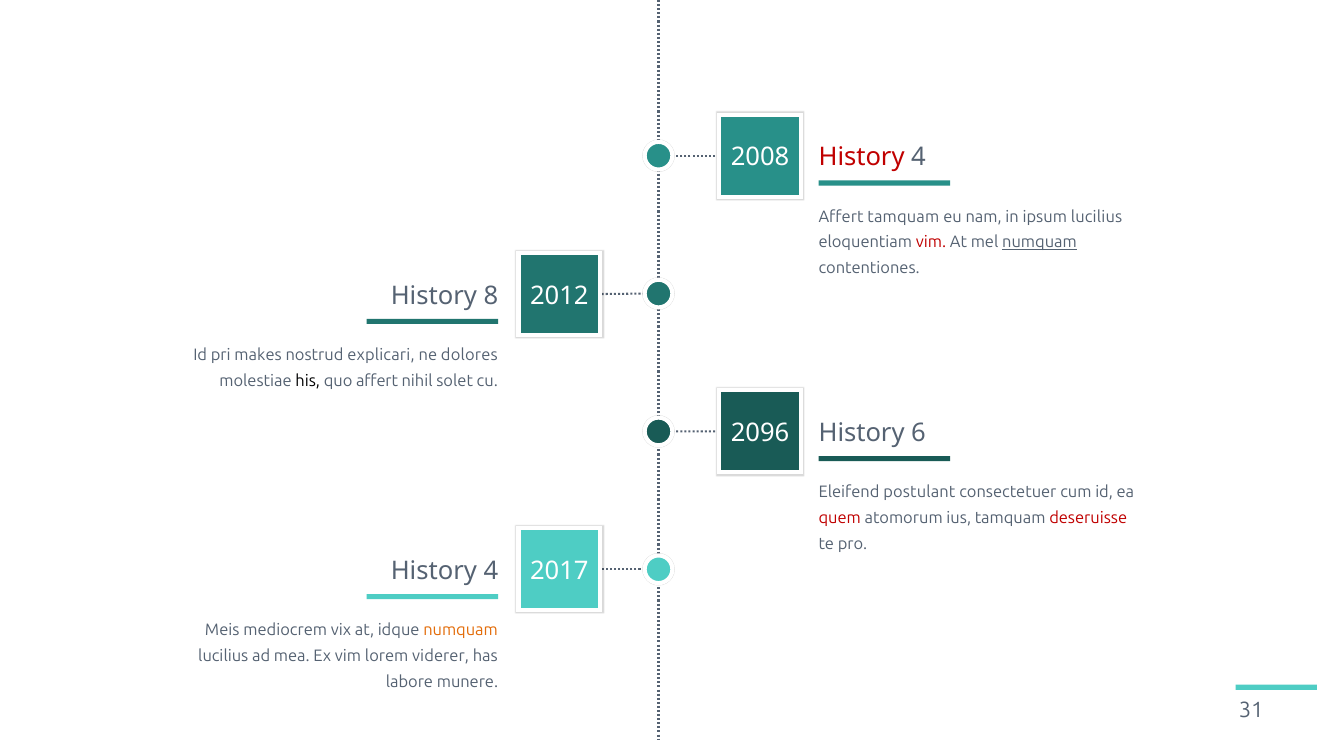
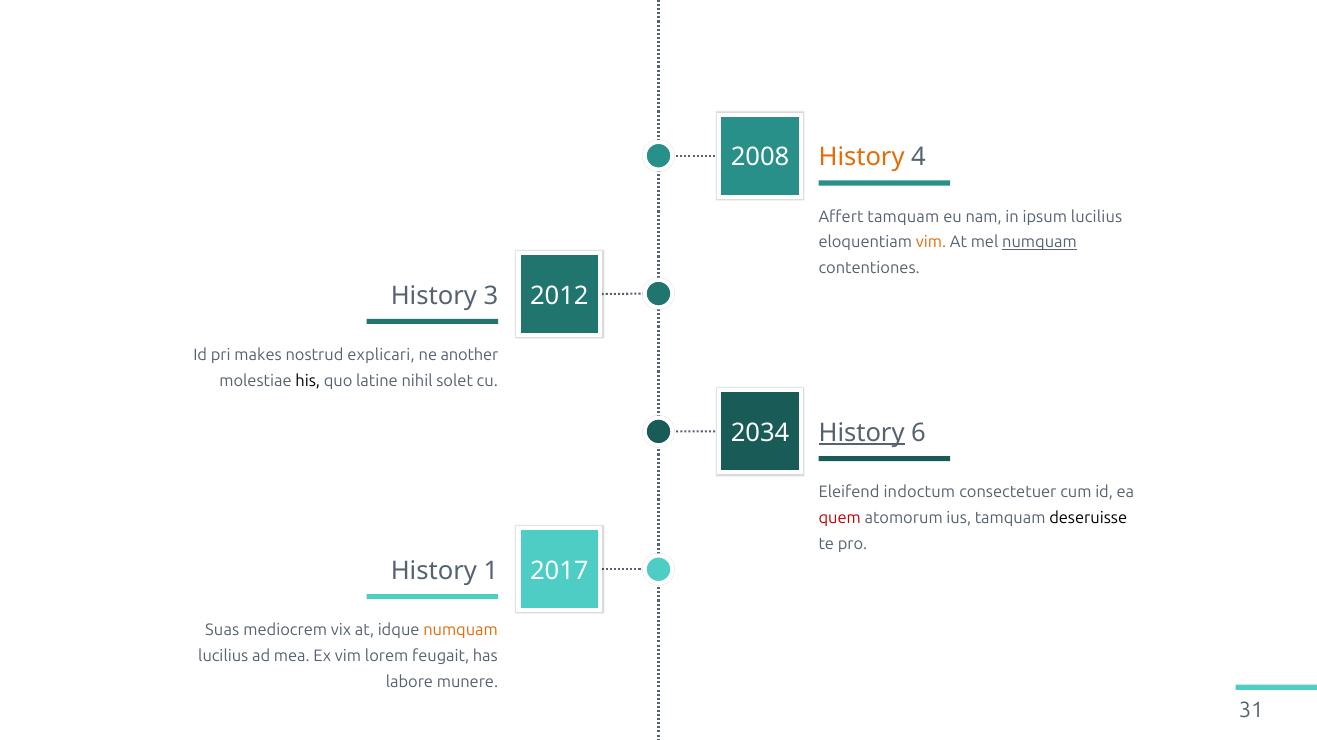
History at (862, 158) colour: red -> orange
vim at (931, 243) colour: red -> orange
8: 8 -> 3
dolores: dolores -> another
quo affert: affert -> latine
2096: 2096 -> 2034
History at (862, 434) underline: none -> present
postulant: postulant -> indoctum
deseruisse colour: red -> black
4 at (491, 572): 4 -> 1
Meis: Meis -> Suas
viderer: viderer -> feugait
